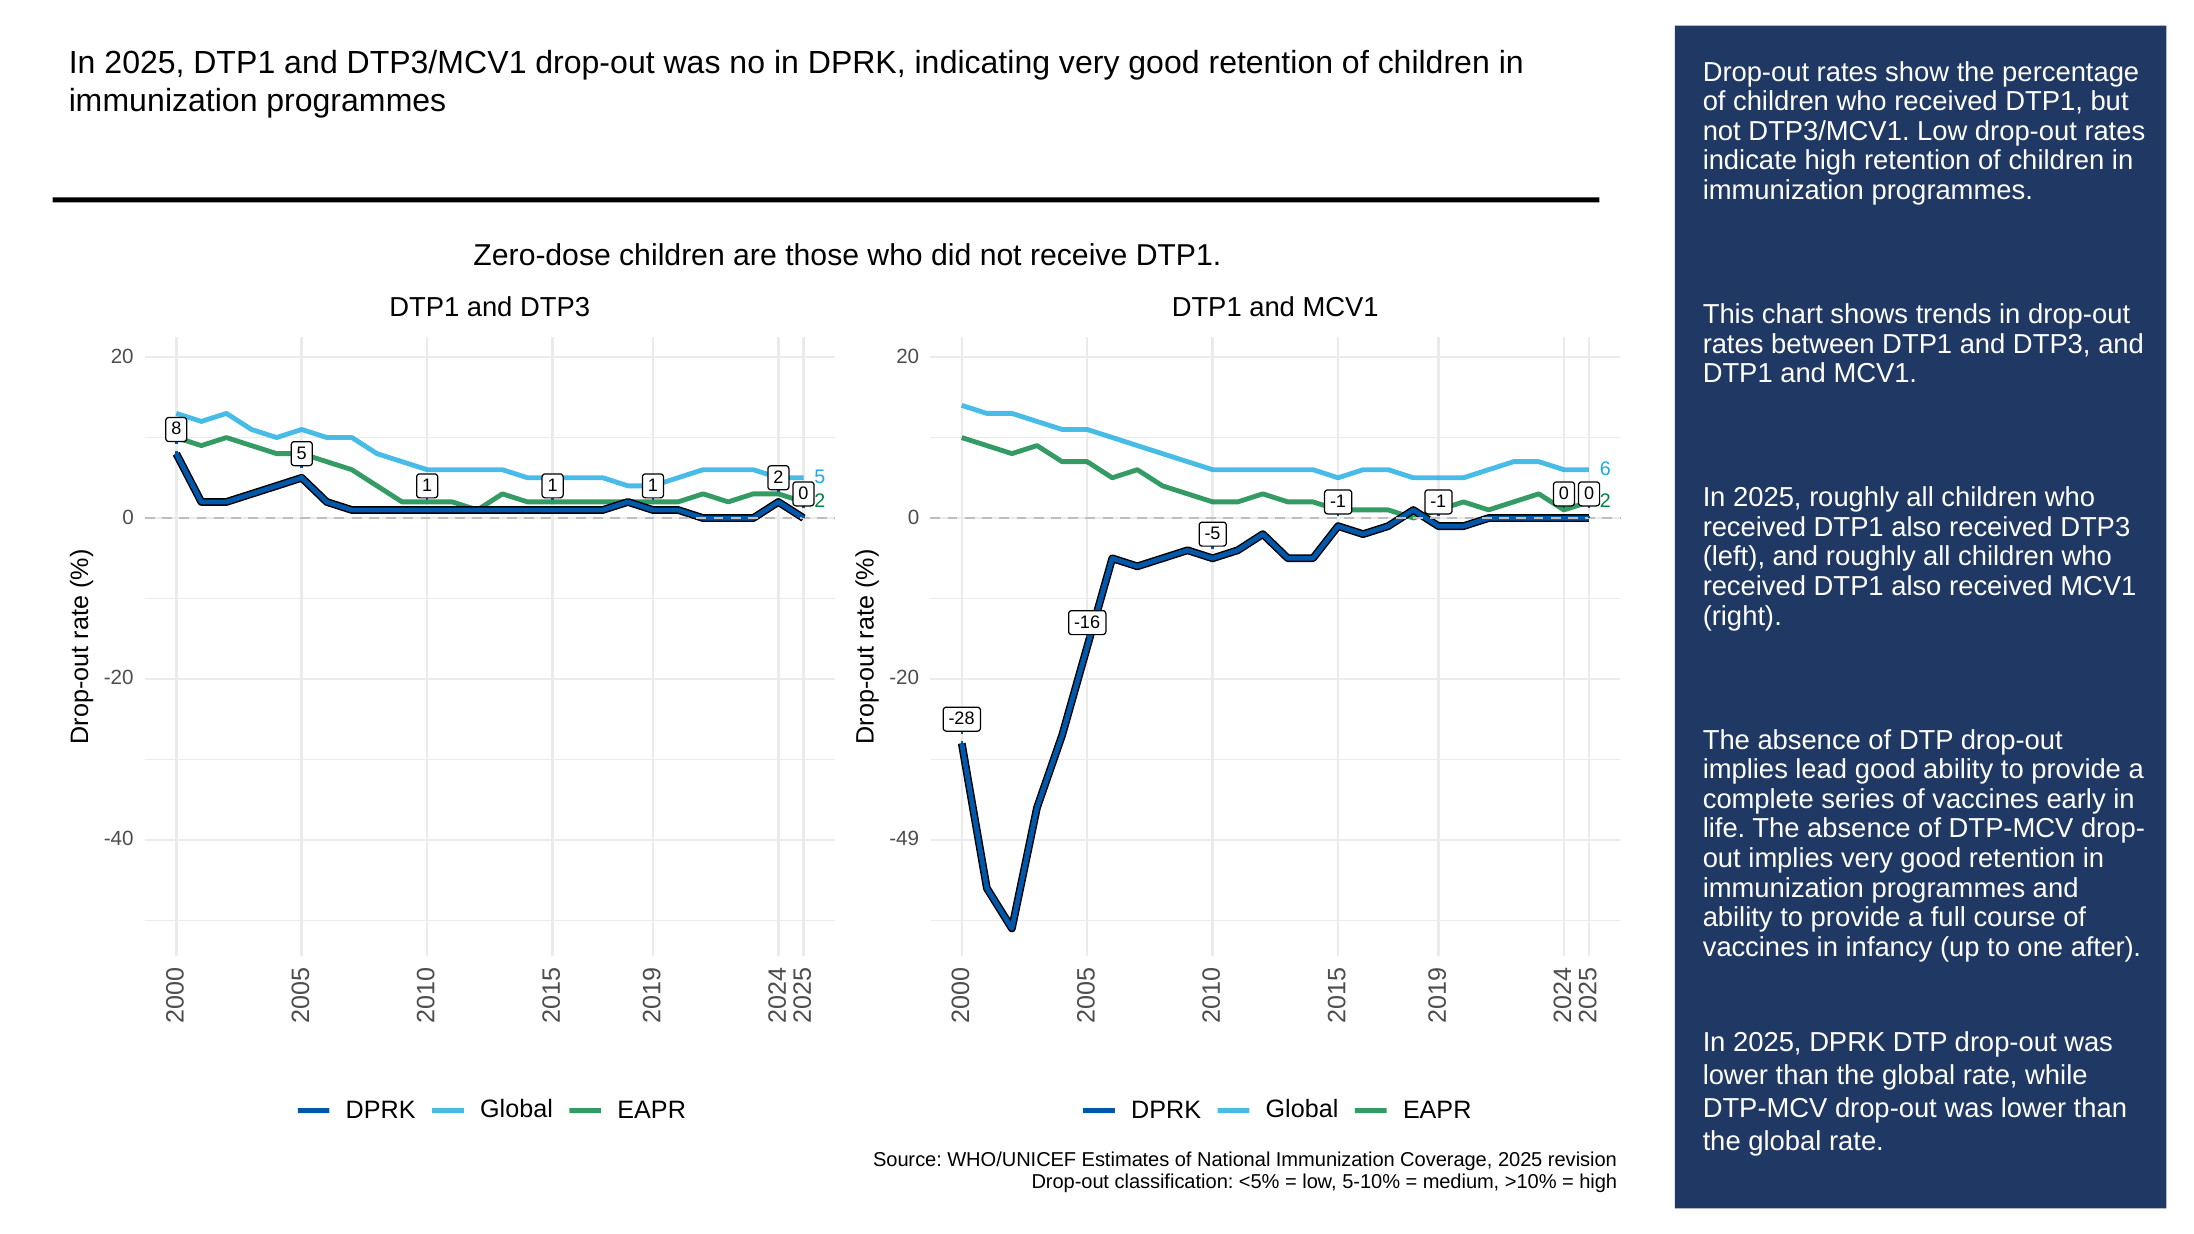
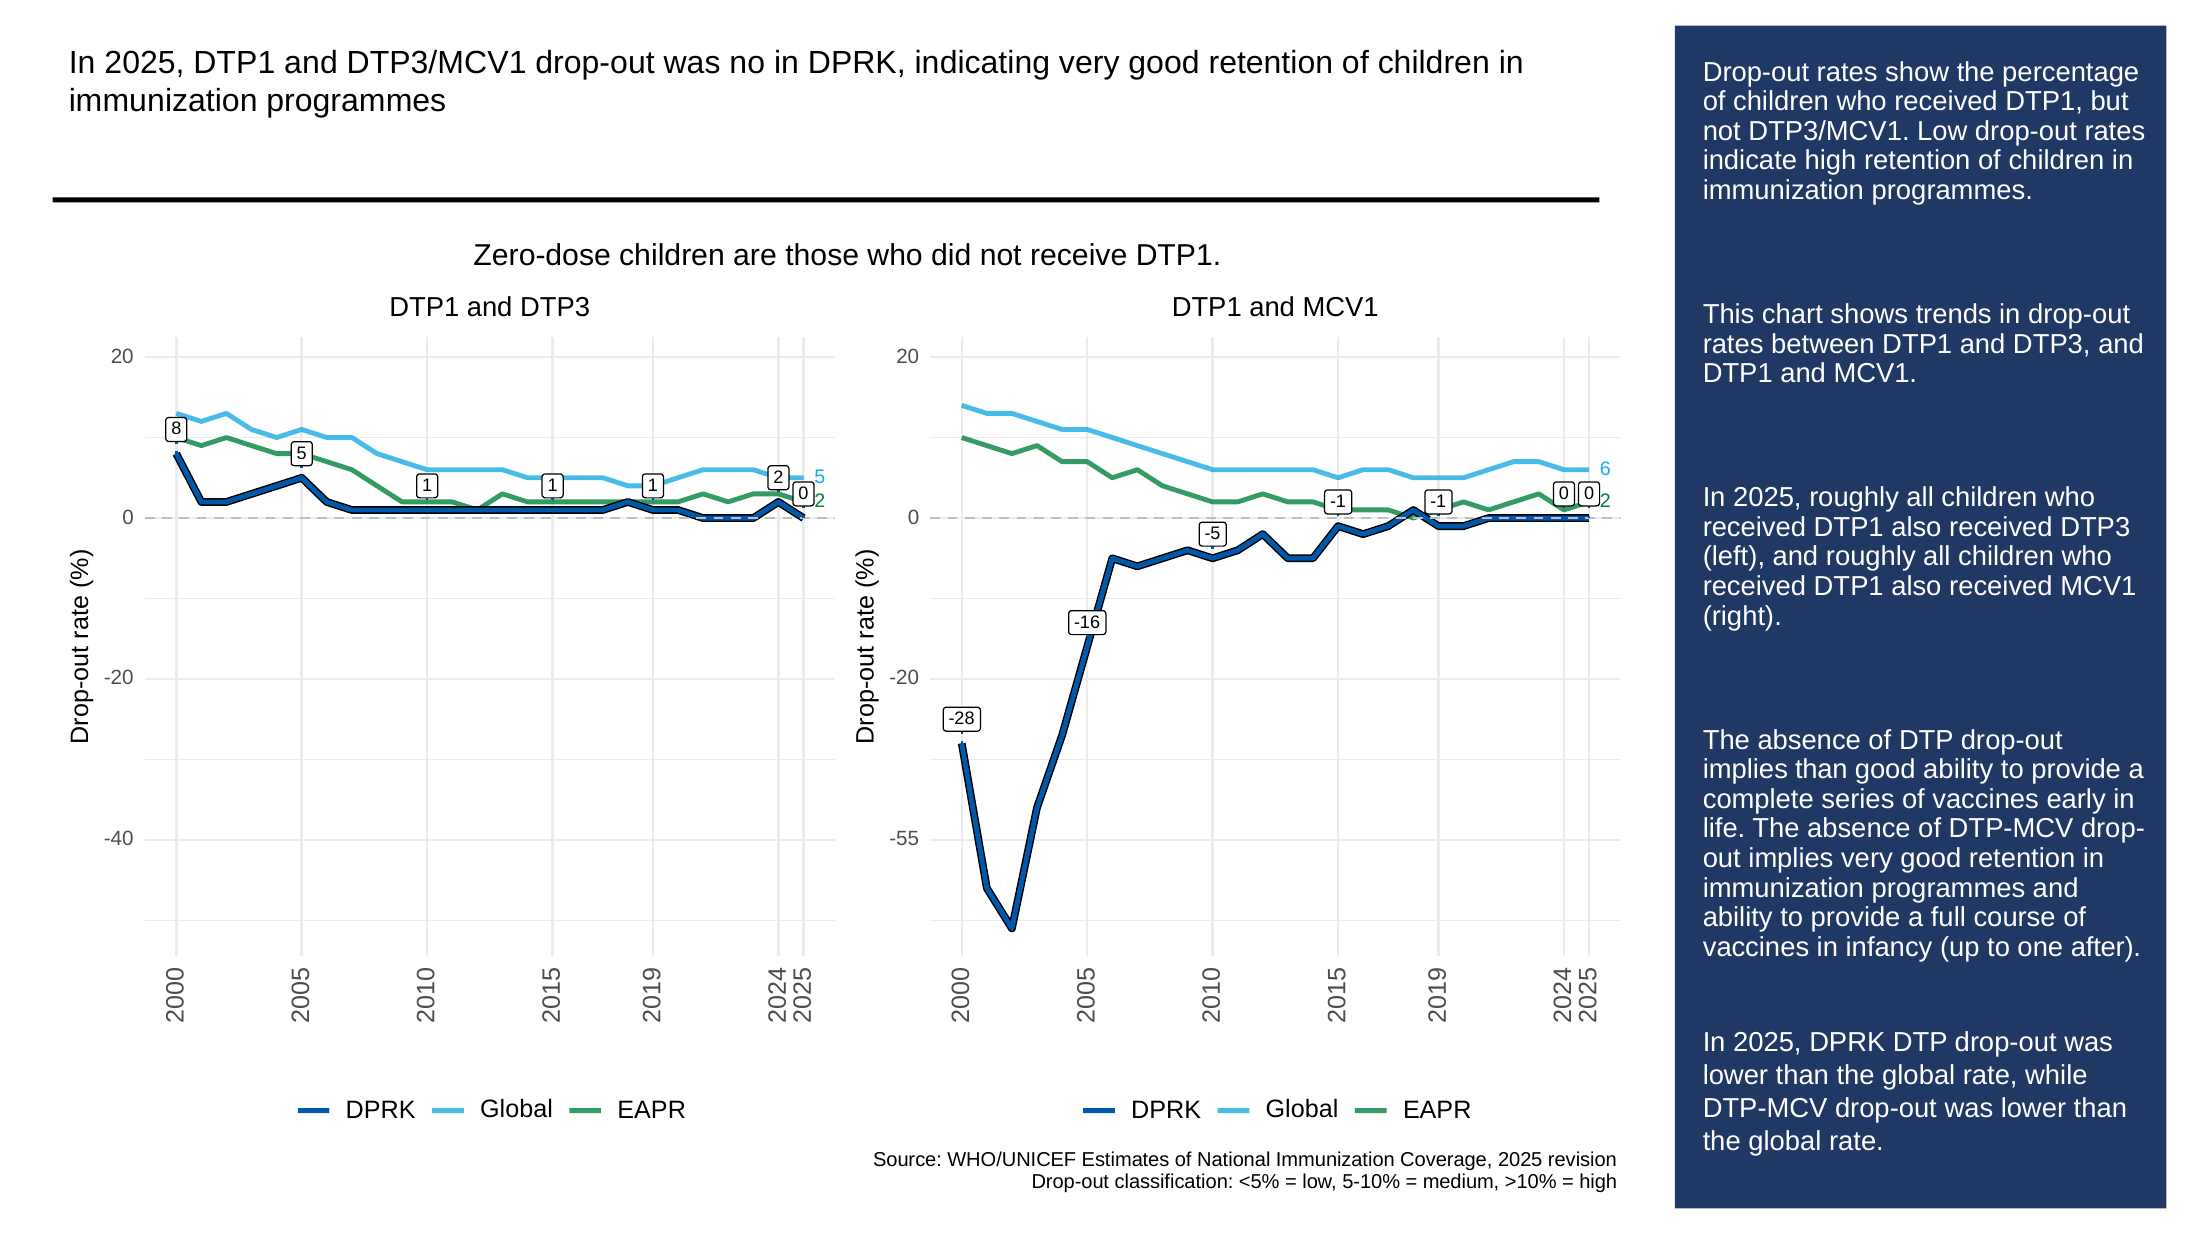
implies lead: lead -> than
-49: -49 -> -55
